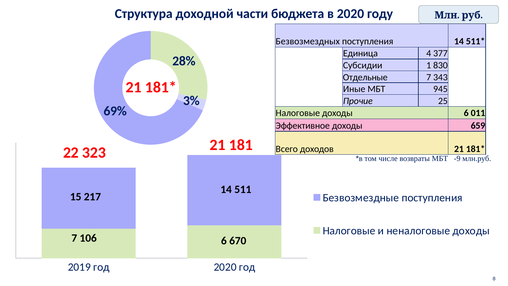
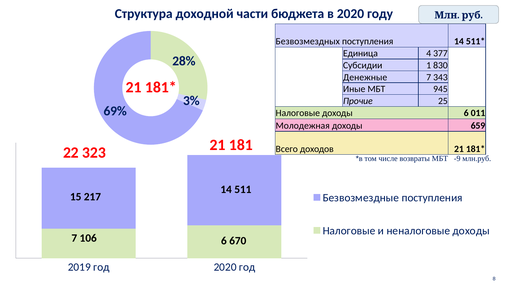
Отдельные: Отдельные -> Денежные
Эффективное: Эффективное -> Молодежная
